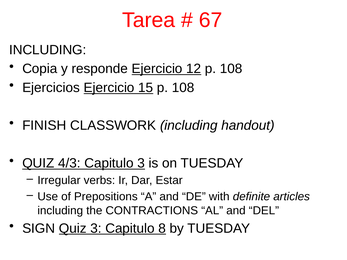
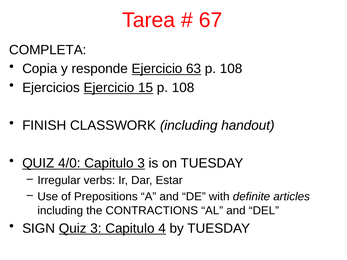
INCLUDING at (48, 50): INCLUDING -> COMPLETA
12: 12 -> 63
4/3: 4/3 -> 4/0
8: 8 -> 4
